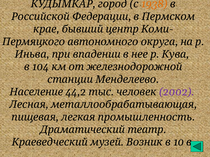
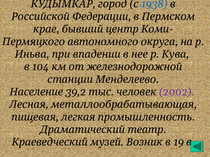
1938 colour: orange -> blue
44,2: 44,2 -> 39,2
10: 10 -> 19
